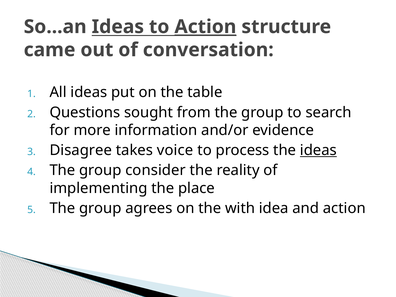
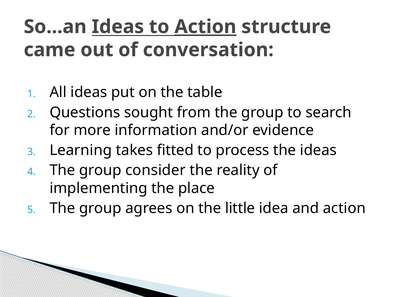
Disagree: Disagree -> Learning
voice: voice -> fitted
ideas at (318, 150) underline: present -> none
with: with -> little
